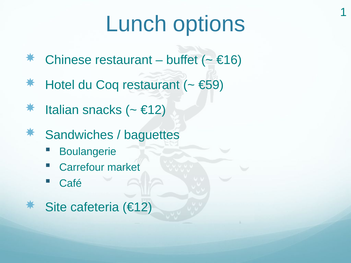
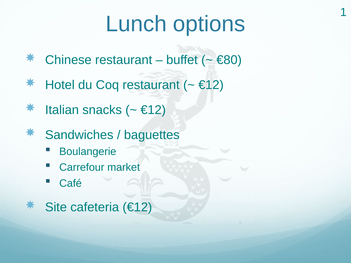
€16: €16 -> €80
€59 at (211, 85): €59 -> €12
